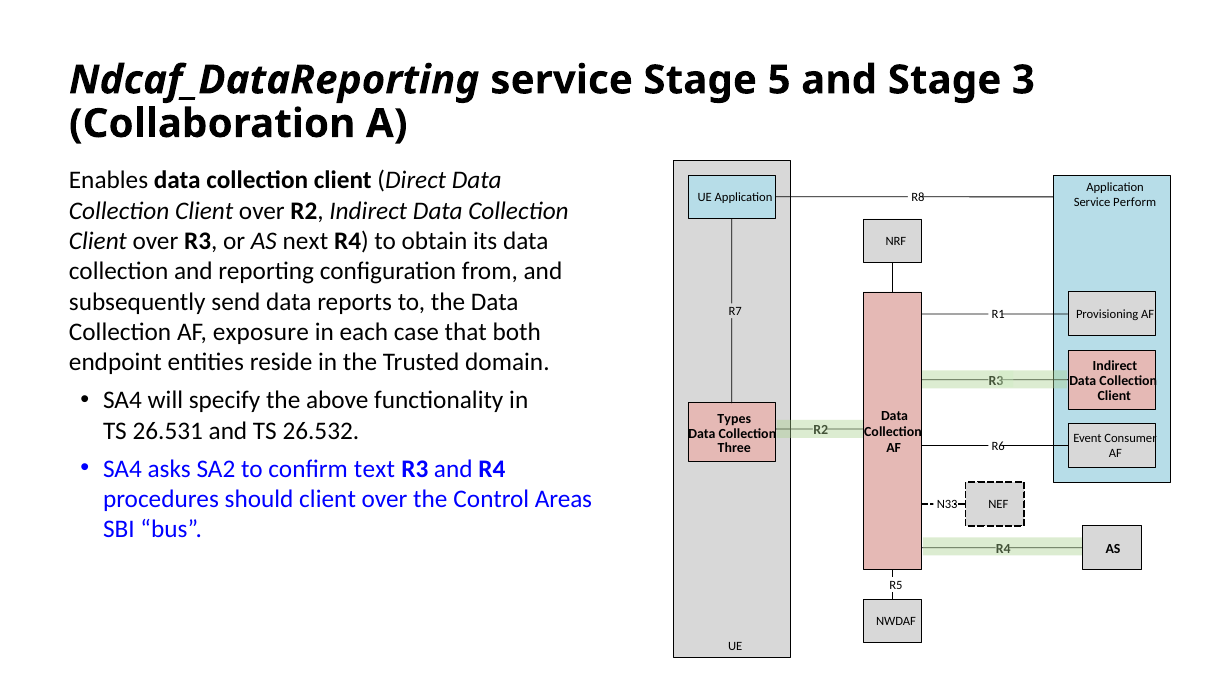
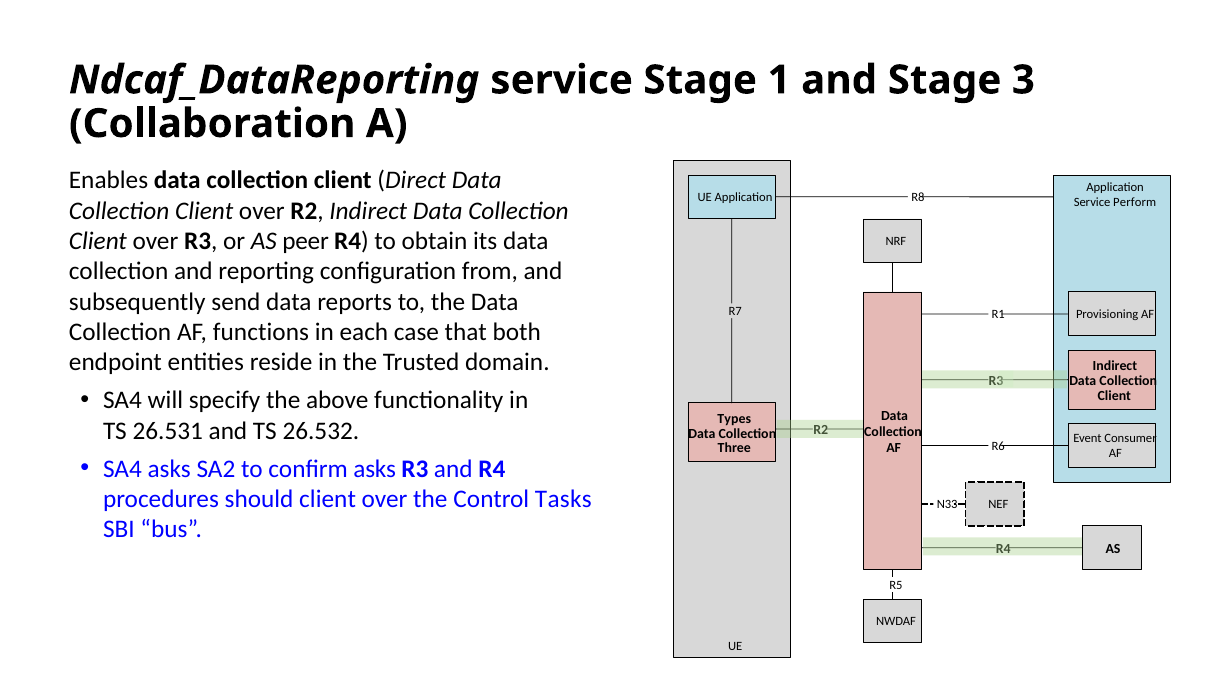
5: 5 -> 1
next: next -> peer
exposure: exposure -> functions
confirm text: text -> asks
Areas: Areas -> Tasks
